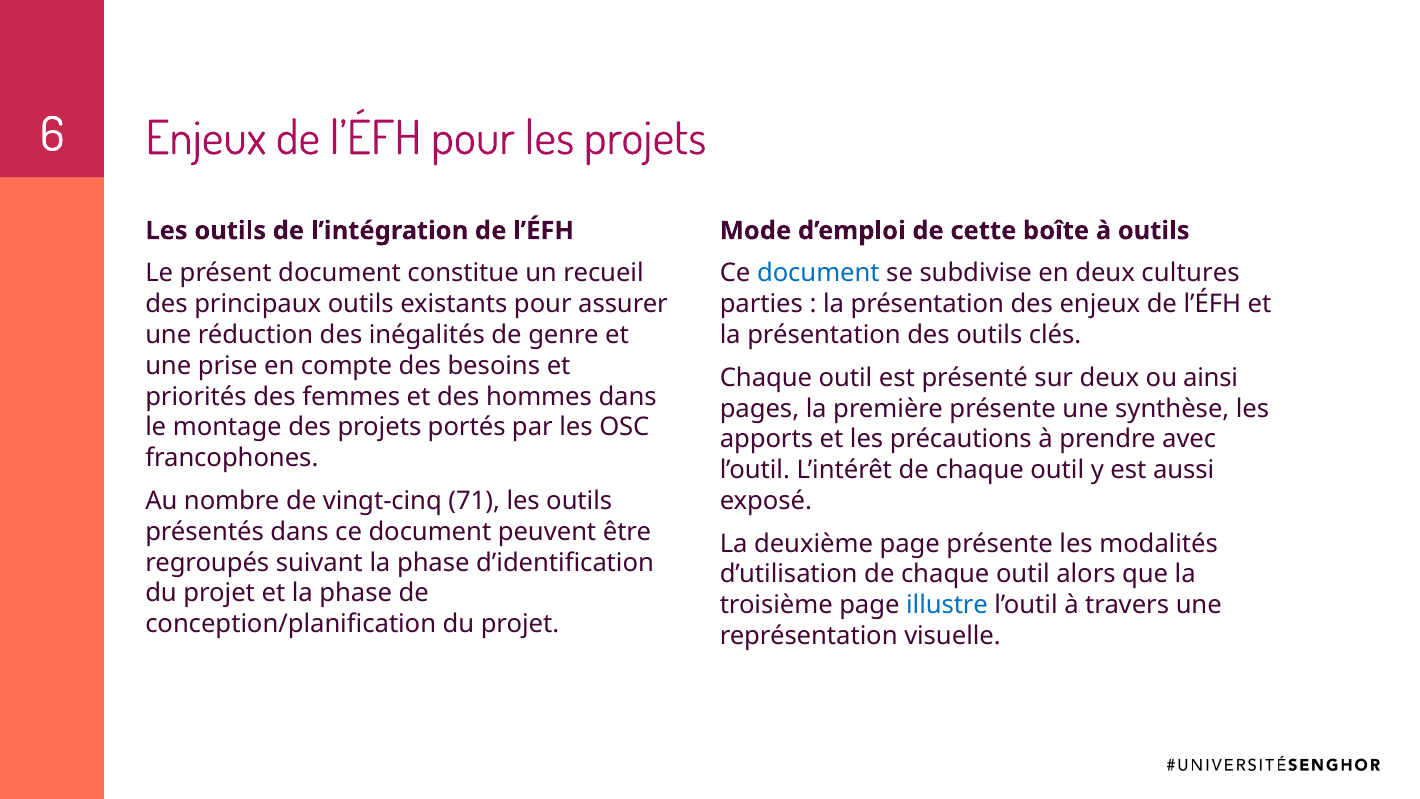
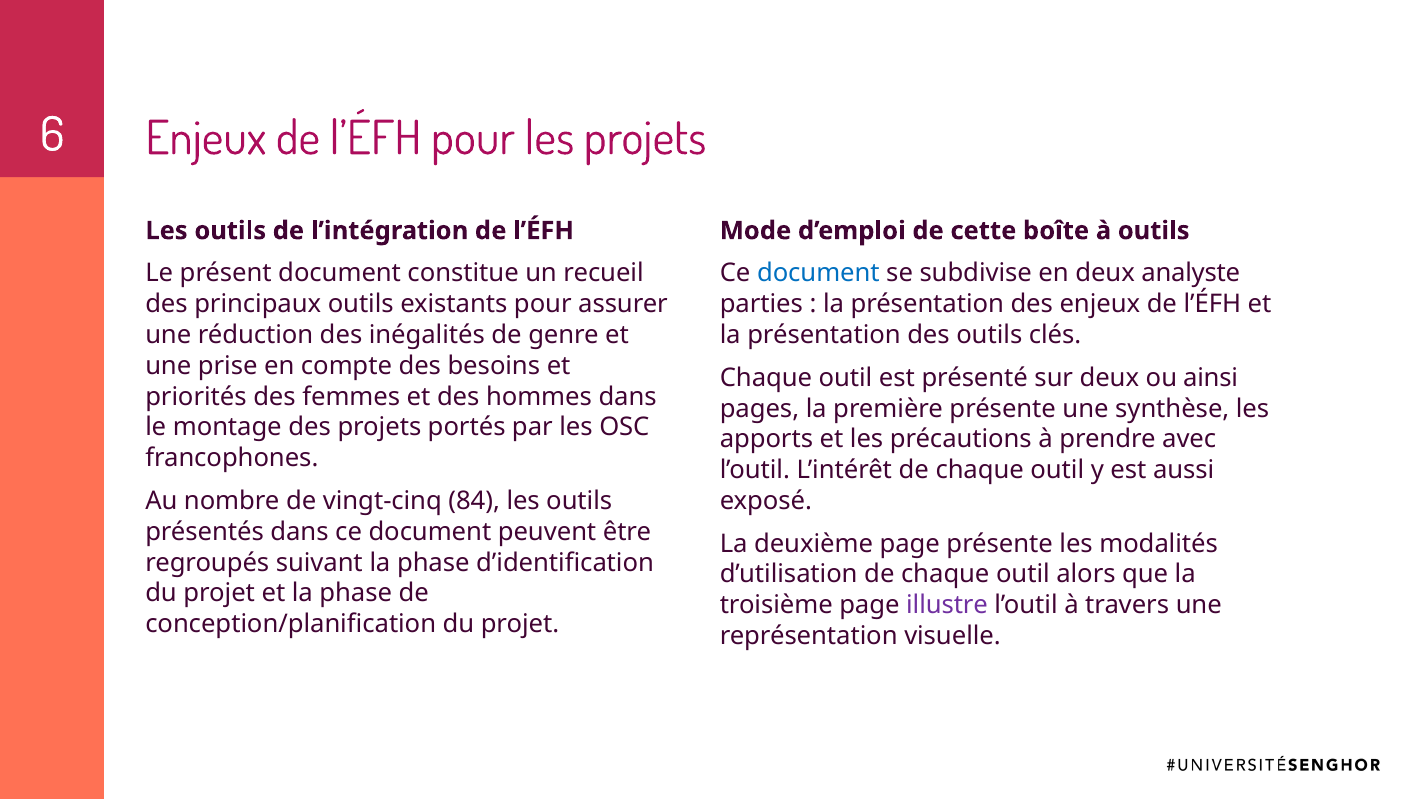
cultures: cultures -> analyste
71: 71 -> 84
illustre colour: blue -> purple
